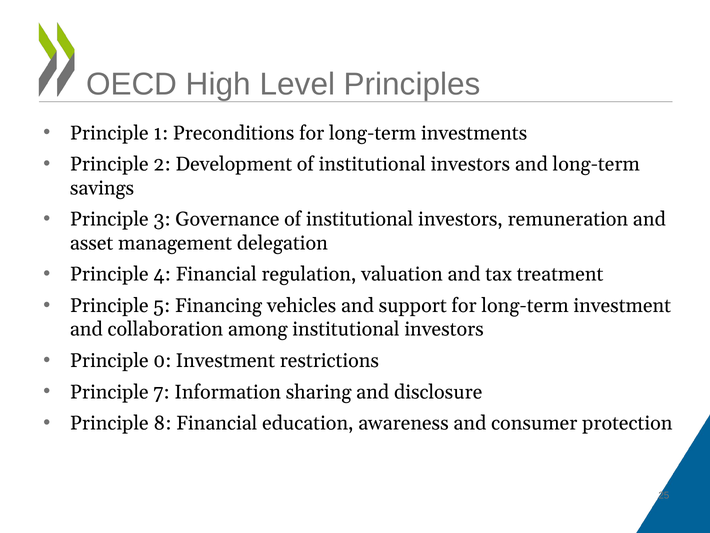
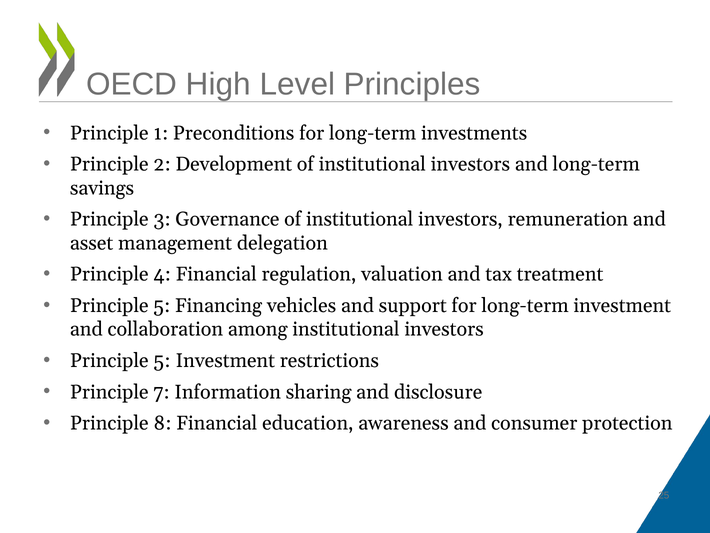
0 at (162, 360): 0 -> 5
